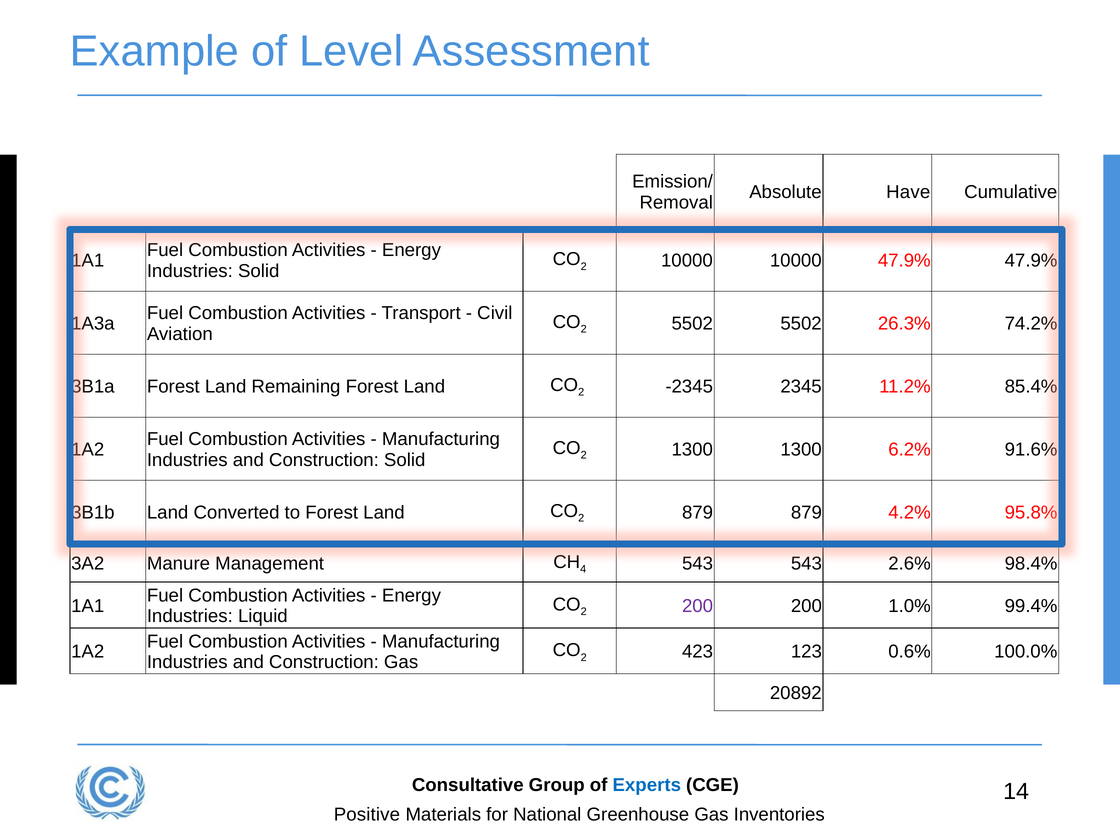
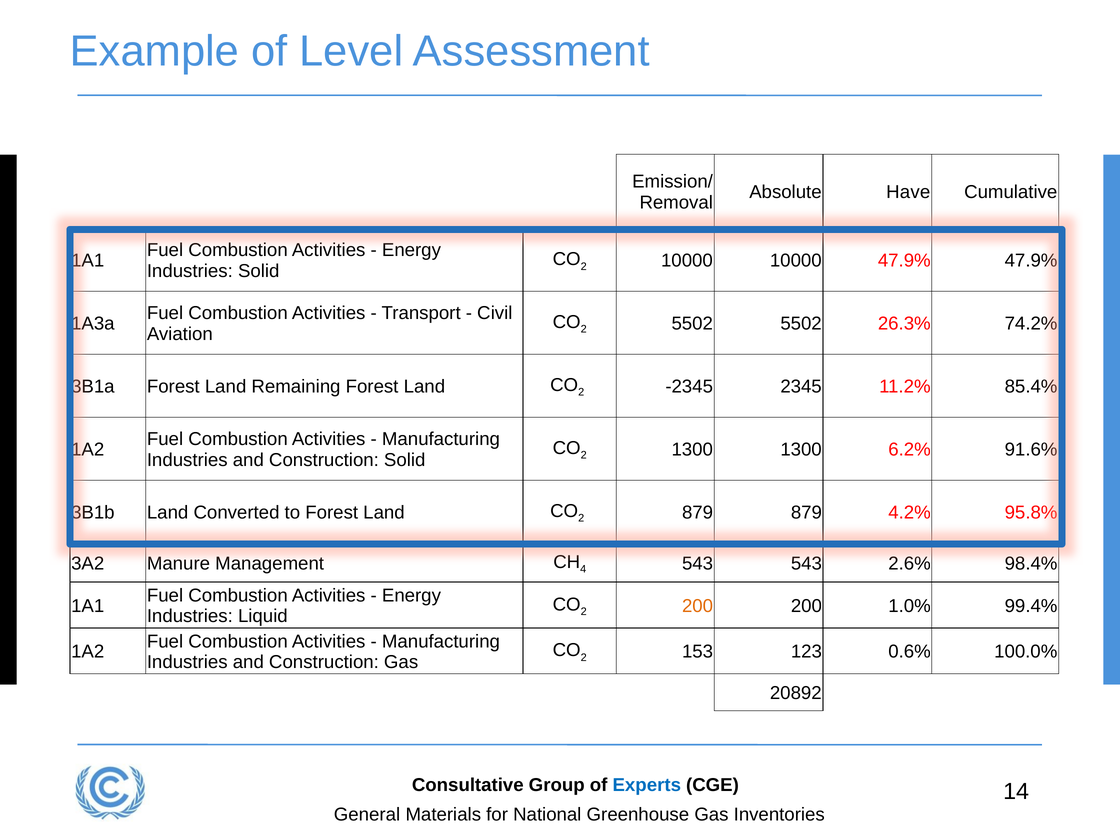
200 at (698, 606) colour: purple -> orange
423: 423 -> 153
Positive: Positive -> General
